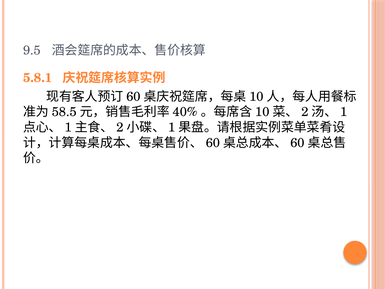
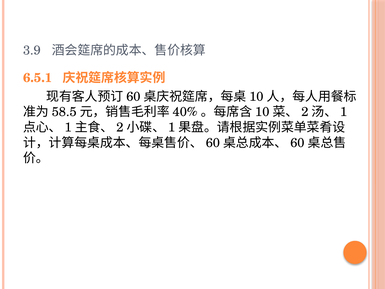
9.5: 9.5 -> 3.9
5.8.1: 5.8.1 -> 6.5.1
